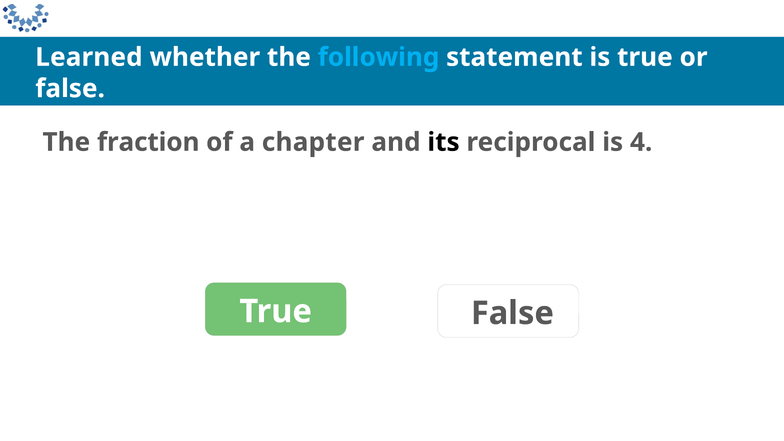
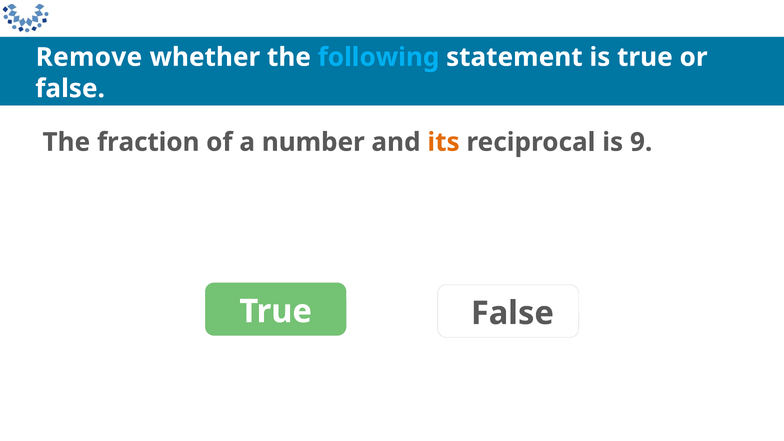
Learned: Learned -> Remove
chapter: chapter -> number
its colour: black -> orange
4: 4 -> 9
